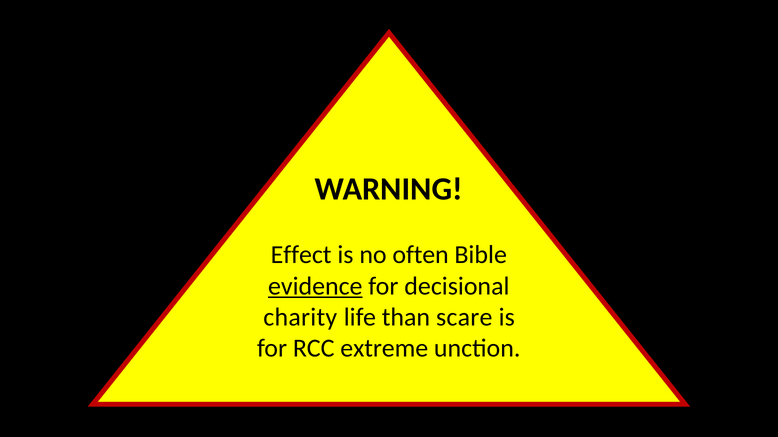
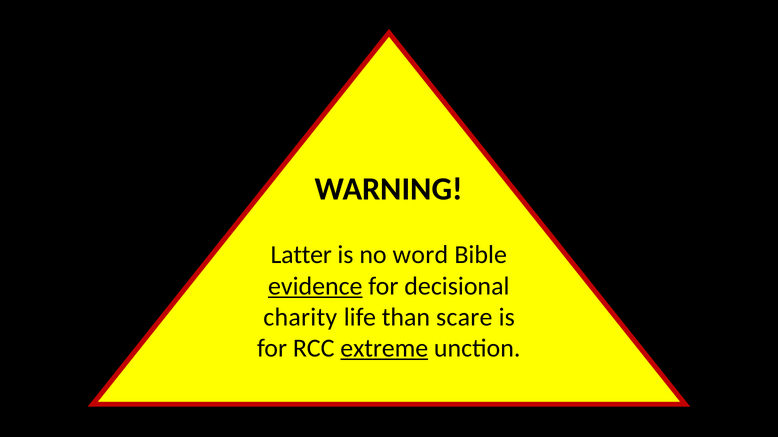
Effect: Effect -> Latter
often: often -> word
extreme underline: none -> present
